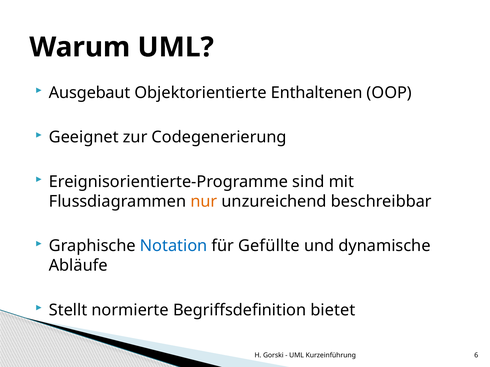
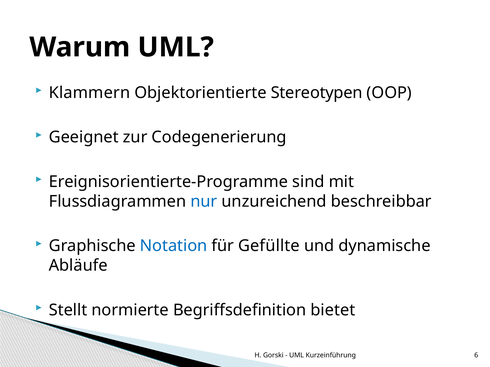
Ausgebaut: Ausgebaut -> Klammern
Enthaltenen: Enthaltenen -> Stereotypen
nur colour: orange -> blue
